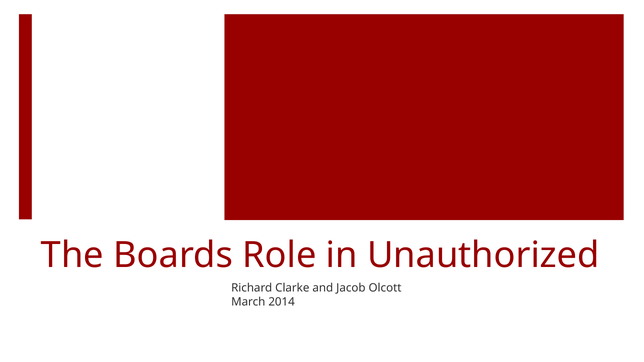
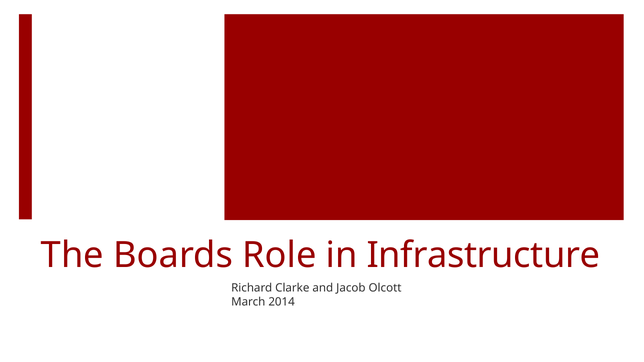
Unauthorized: Unauthorized -> Infrastructure
